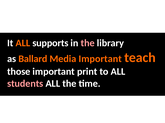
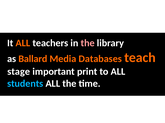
supports: supports -> teachers
Media Important: Important -> Databases
those: those -> stage
students colour: pink -> light blue
